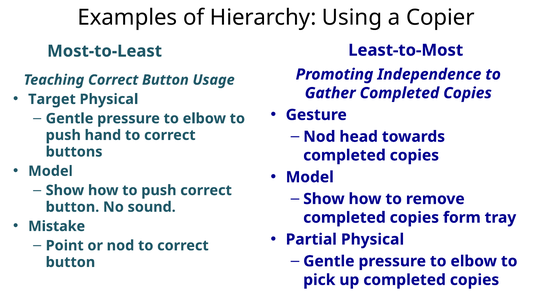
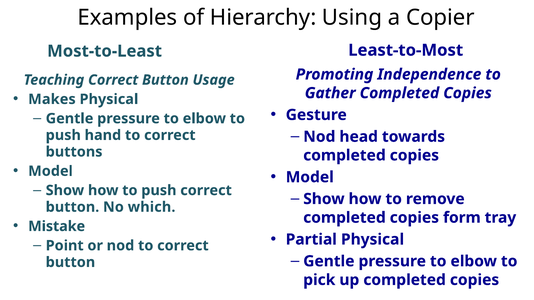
Target: Target -> Makes
sound: sound -> which
